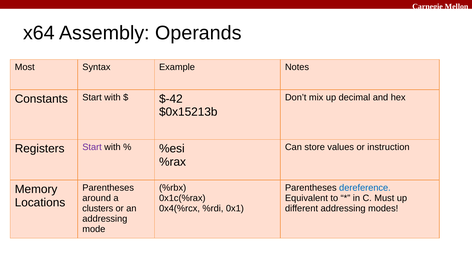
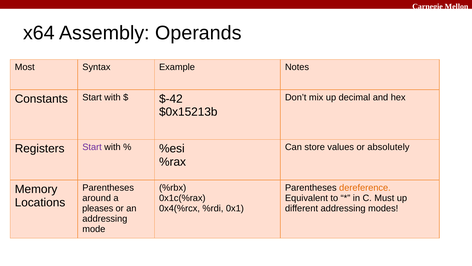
instruction: instruction -> absolutely
dereference colour: blue -> orange
clusters: clusters -> pleases
